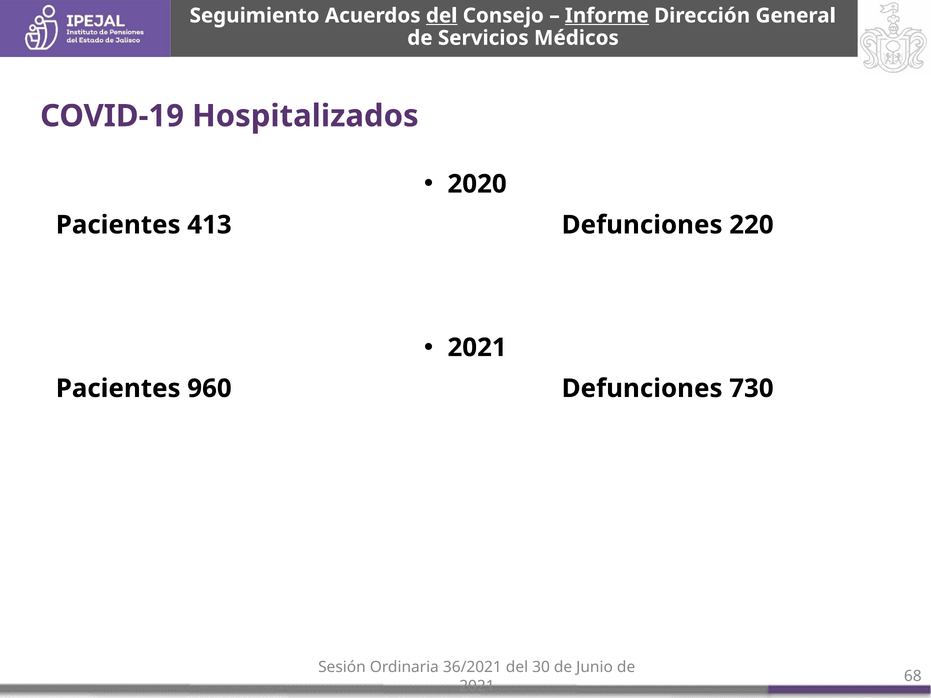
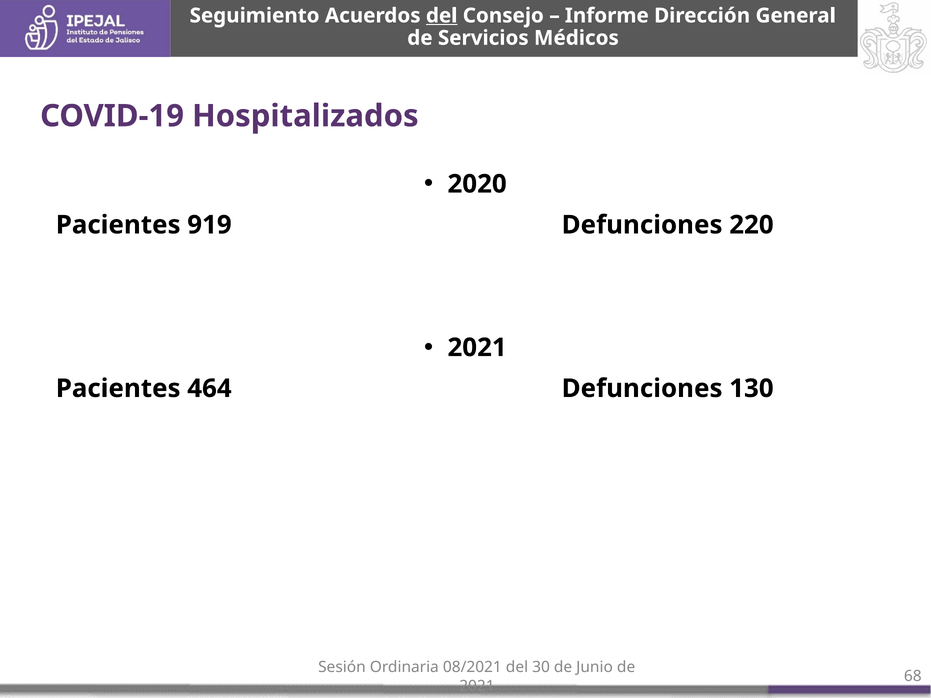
Informe underline: present -> none
413: 413 -> 919
960: 960 -> 464
730: 730 -> 130
36/2021: 36/2021 -> 08/2021
